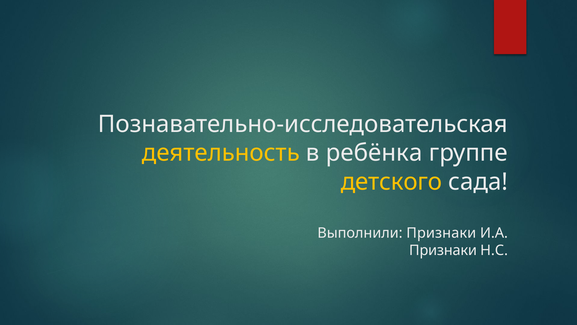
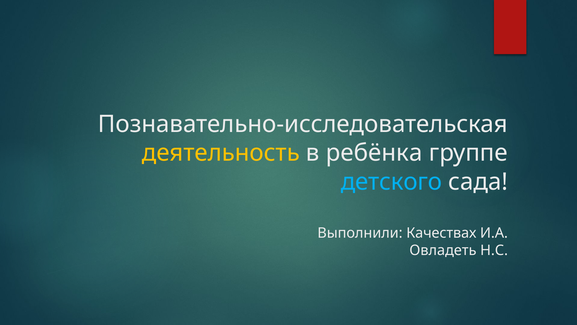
детского colour: yellow -> light blue
Выполнили Признаки: Признаки -> Качествах
Признаки at (443, 250): Признаки -> Овладеть
